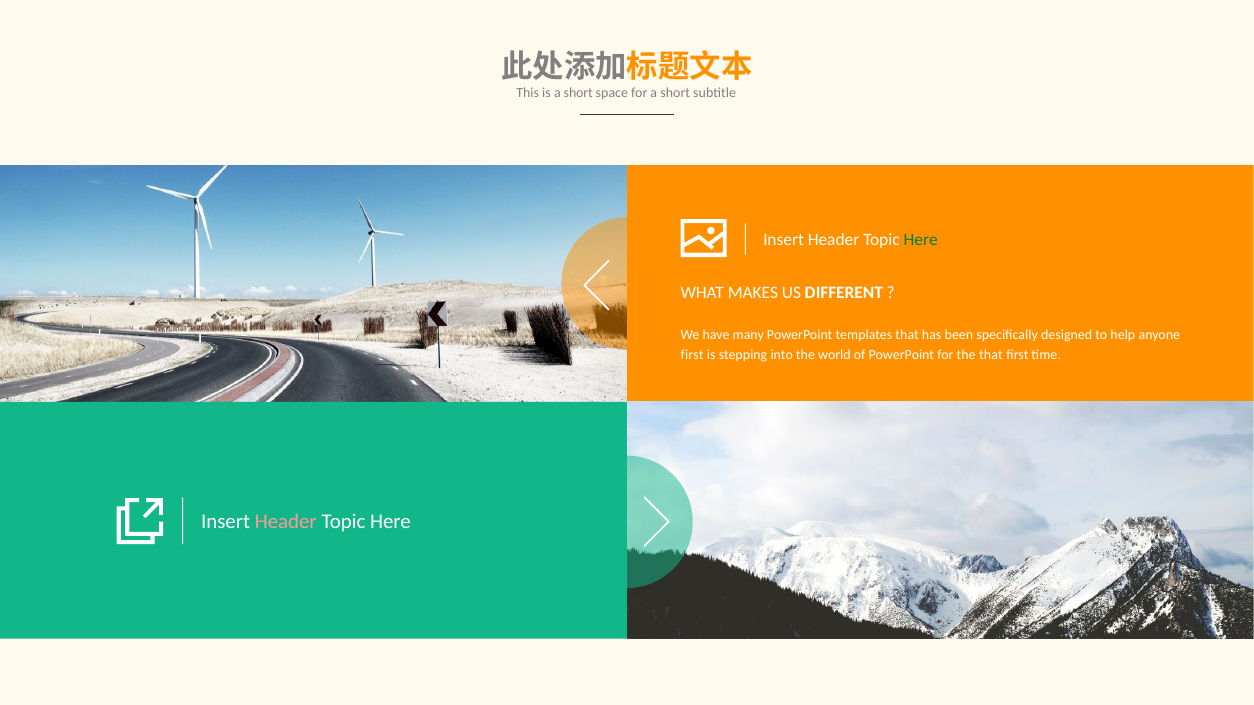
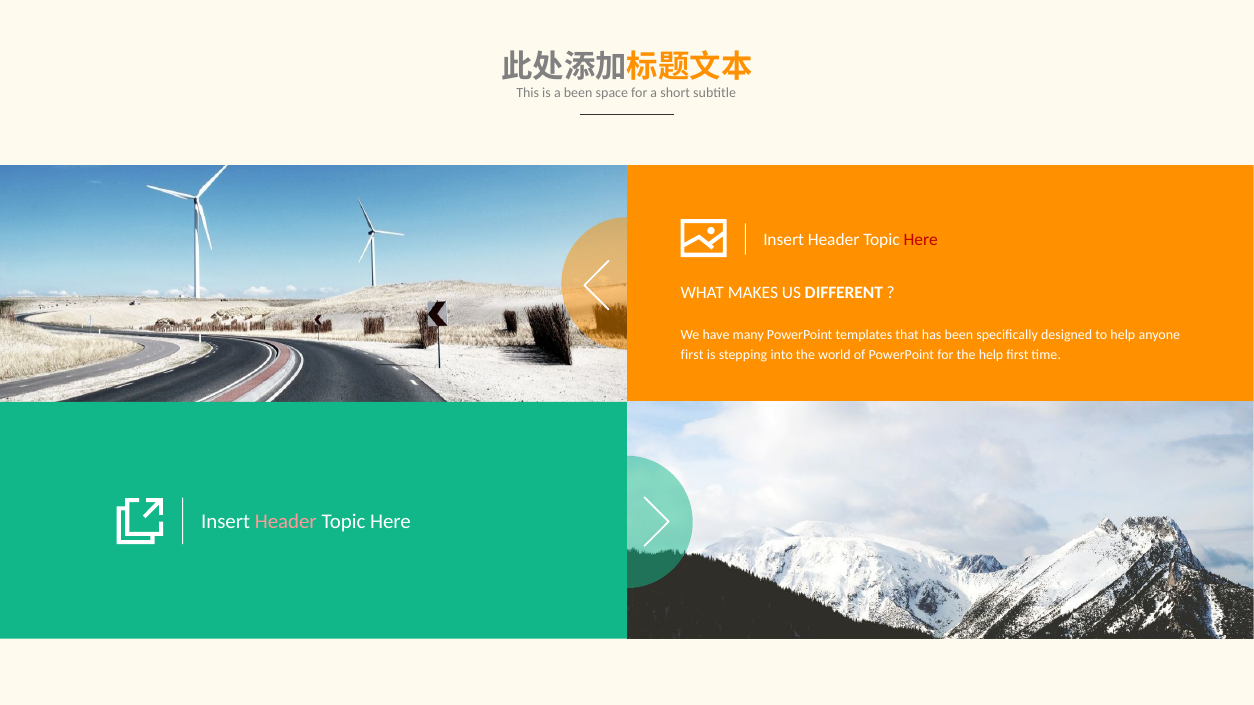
is a short: short -> been
Here at (921, 240) colour: green -> red
the that: that -> help
